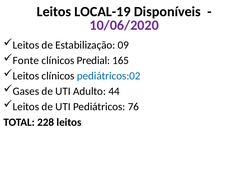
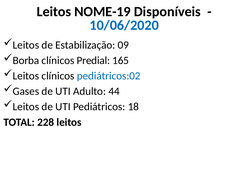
LOCAL-19: LOCAL-19 -> NOME-19
10/06/2020 colour: purple -> blue
Fonte: Fonte -> Borba
76: 76 -> 18
